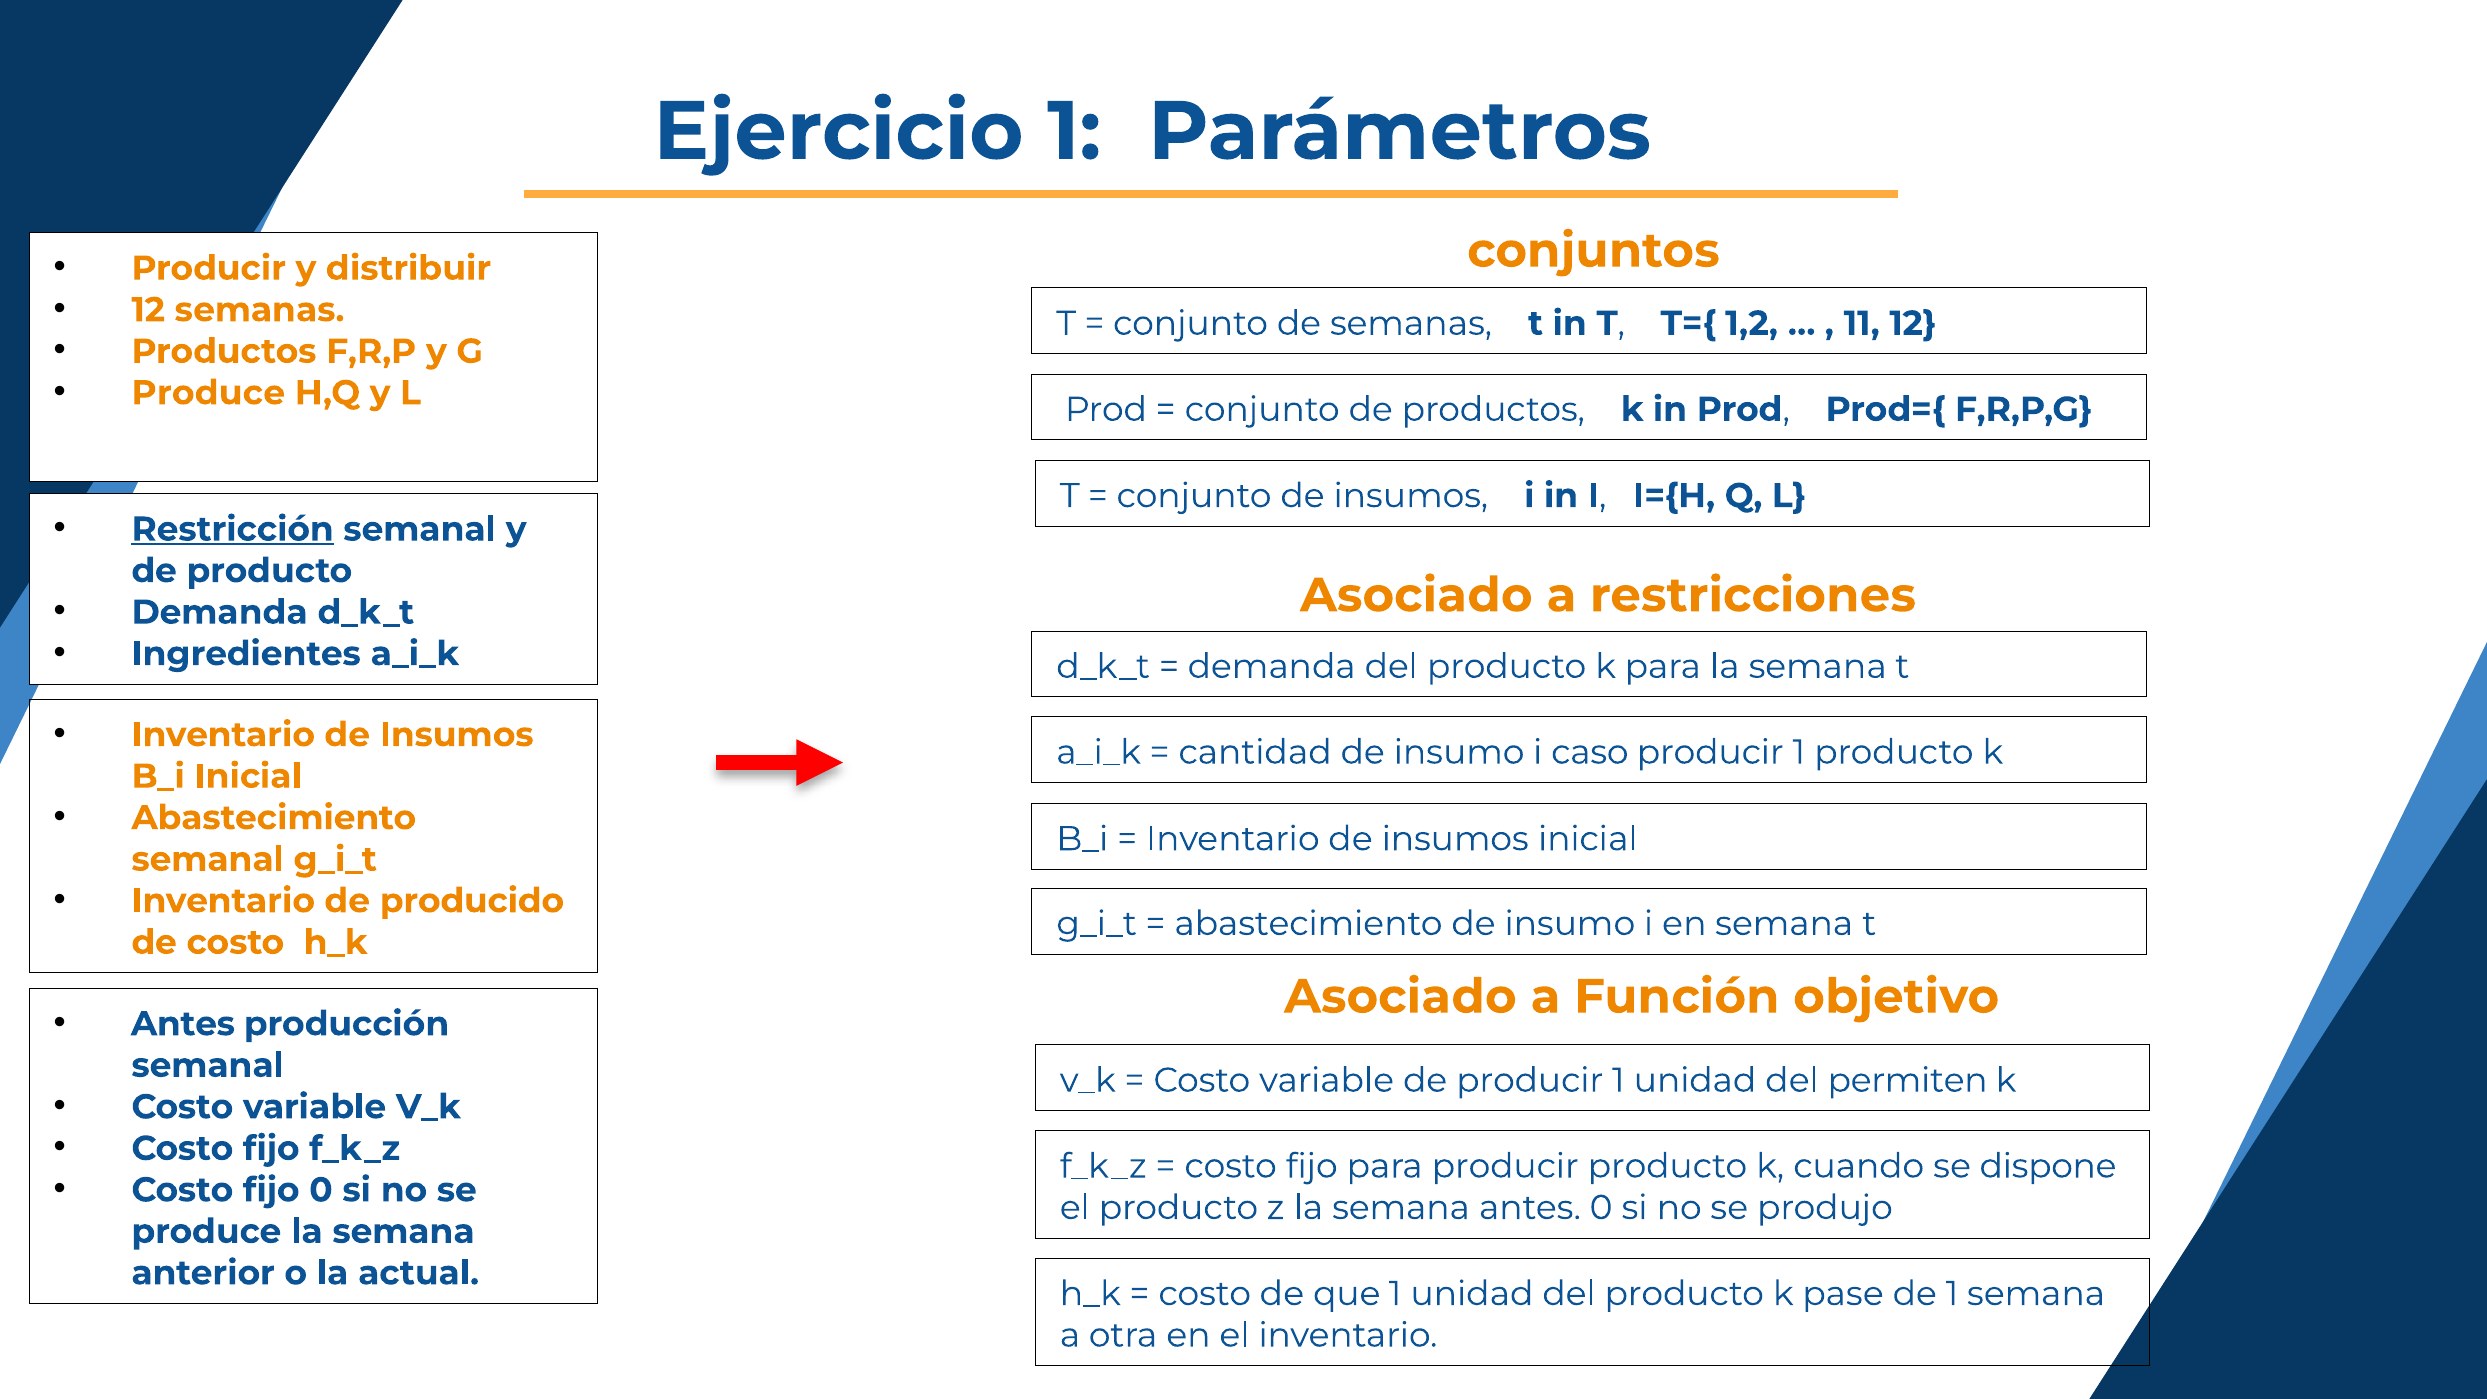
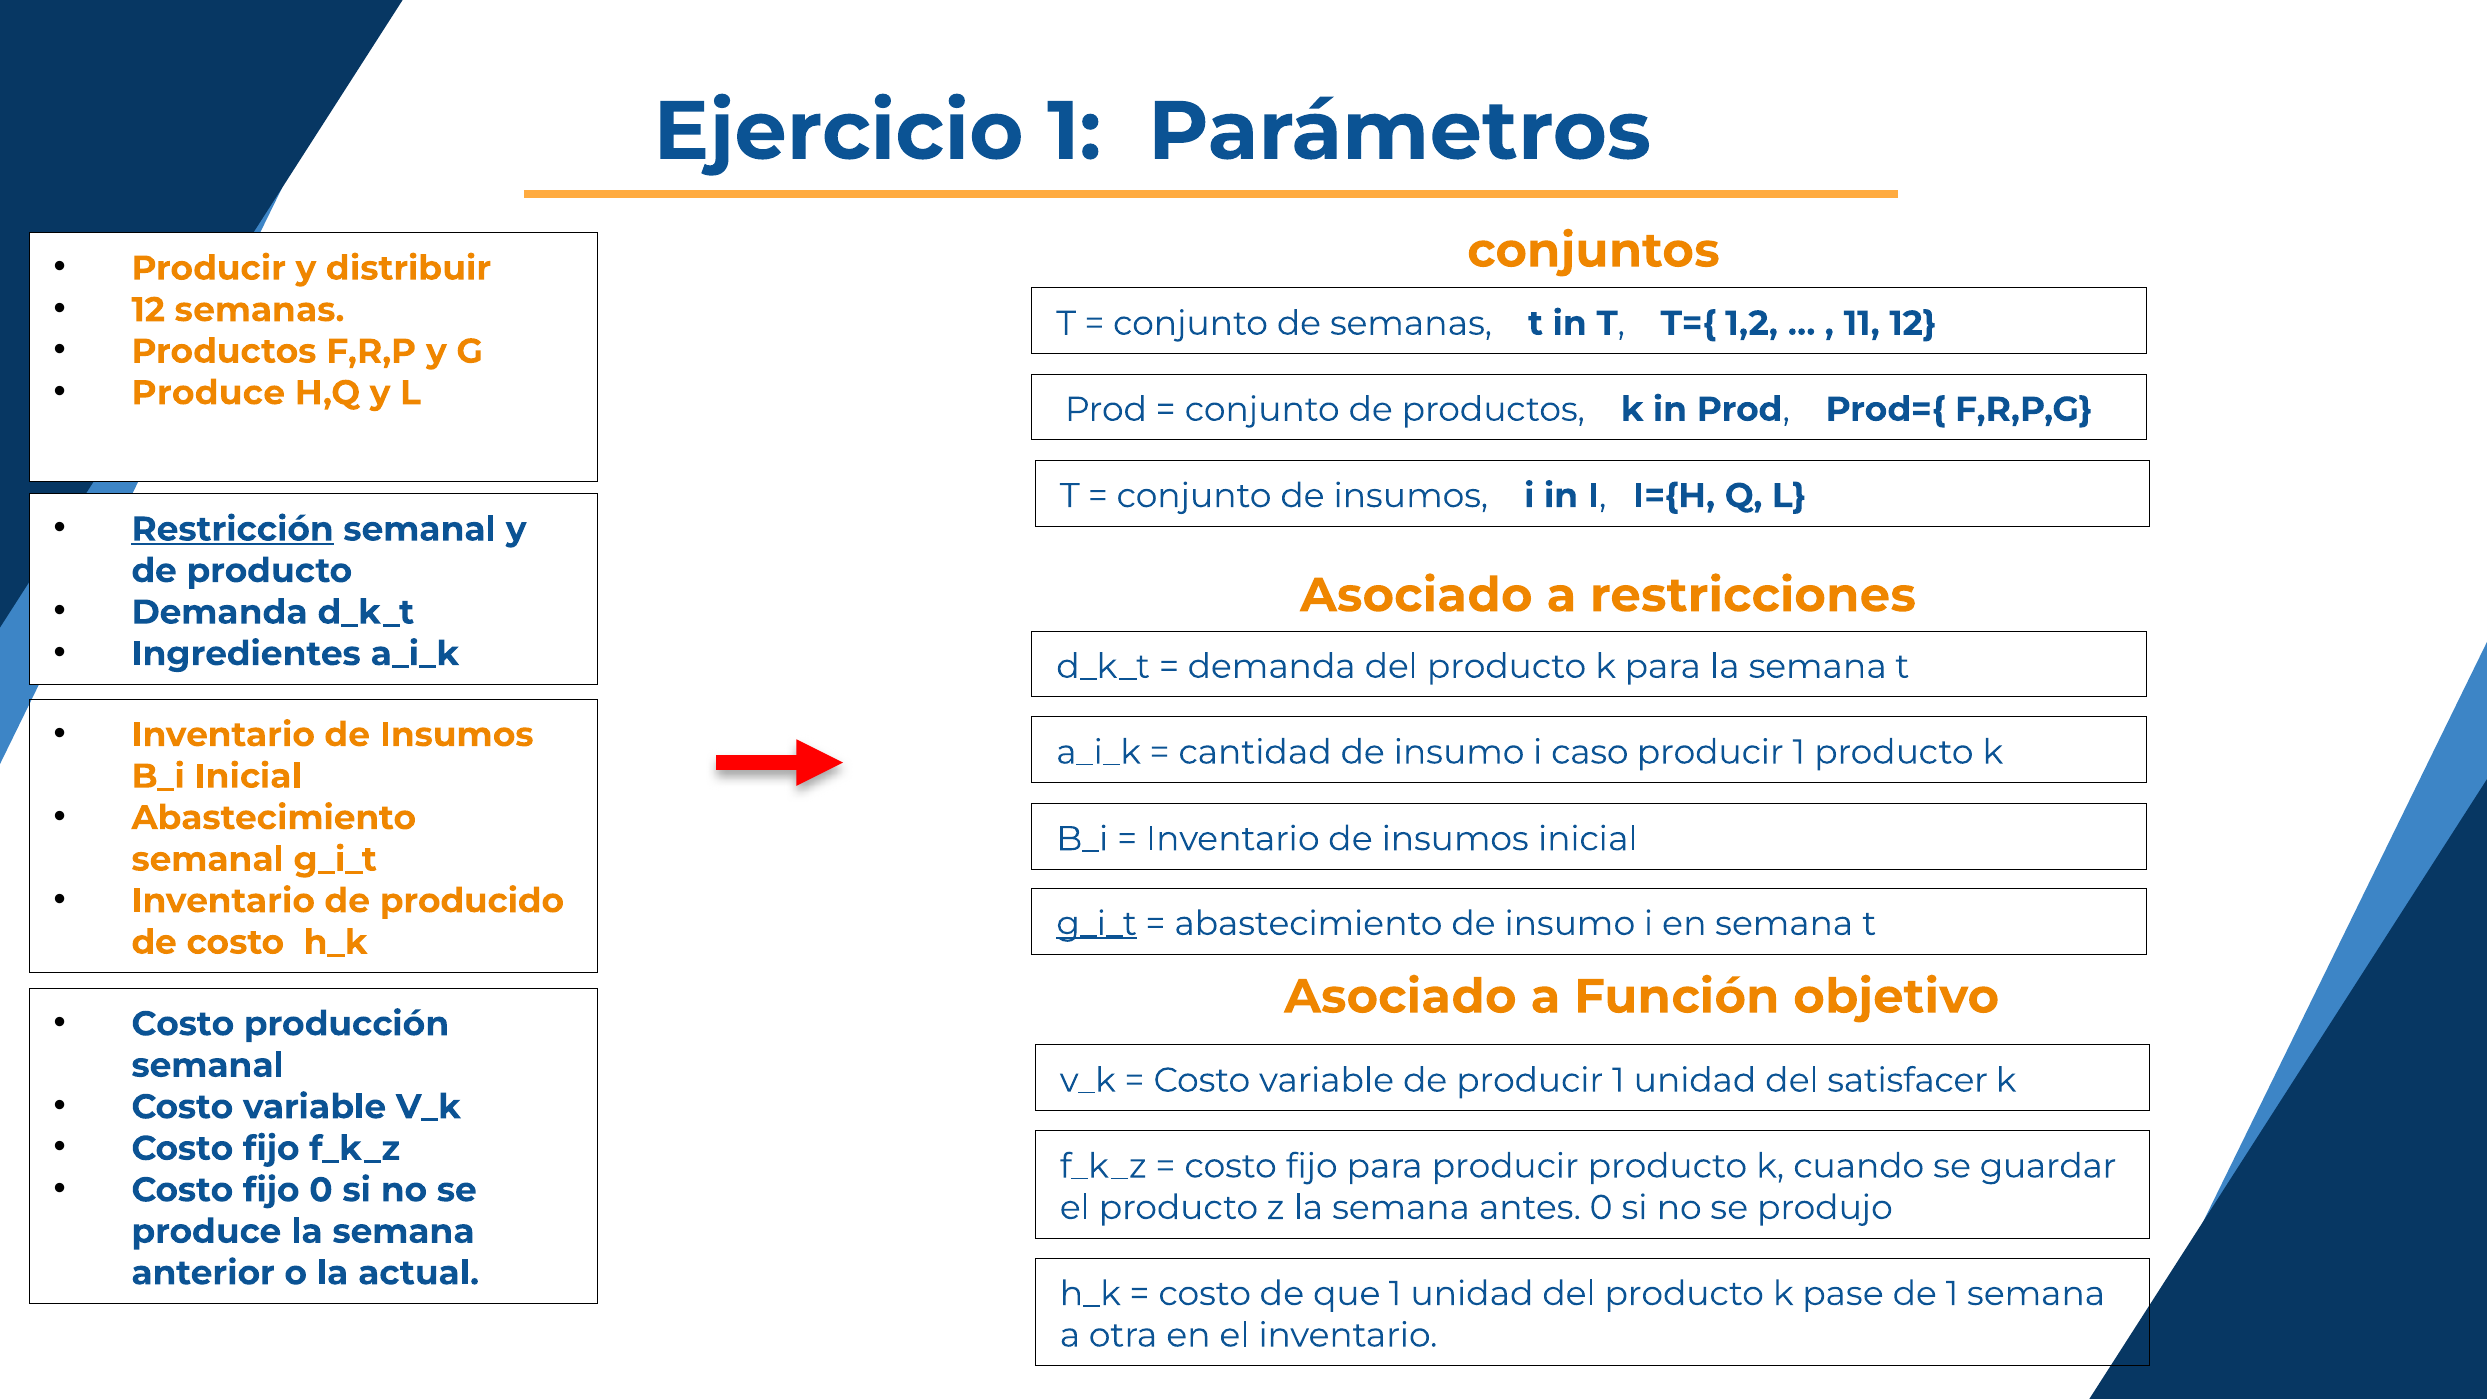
g_i_t at (1097, 924) underline: none -> present
Antes at (183, 1024): Antes -> Costo
permiten: permiten -> satisfacer
dispone: dispone -> guardar
